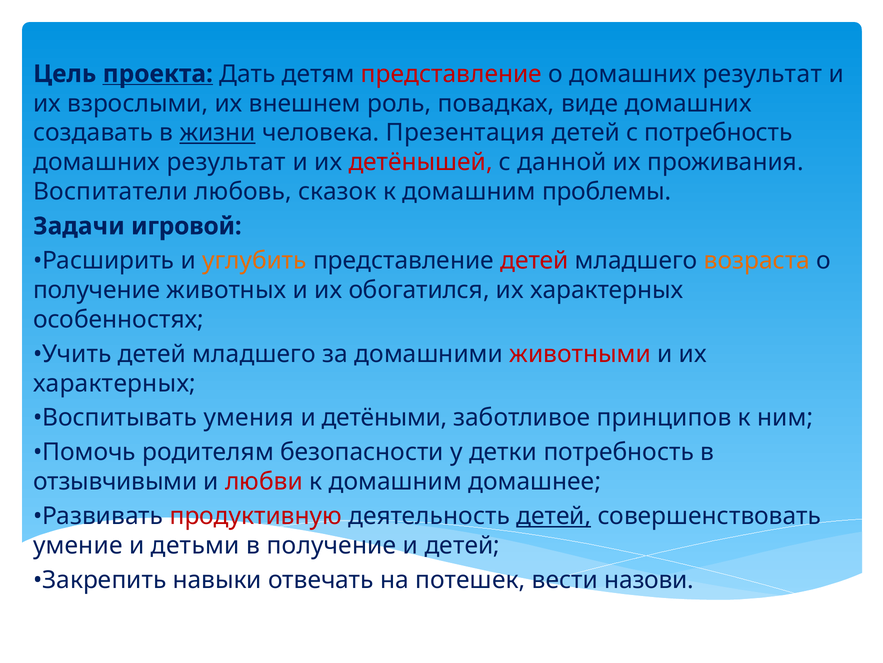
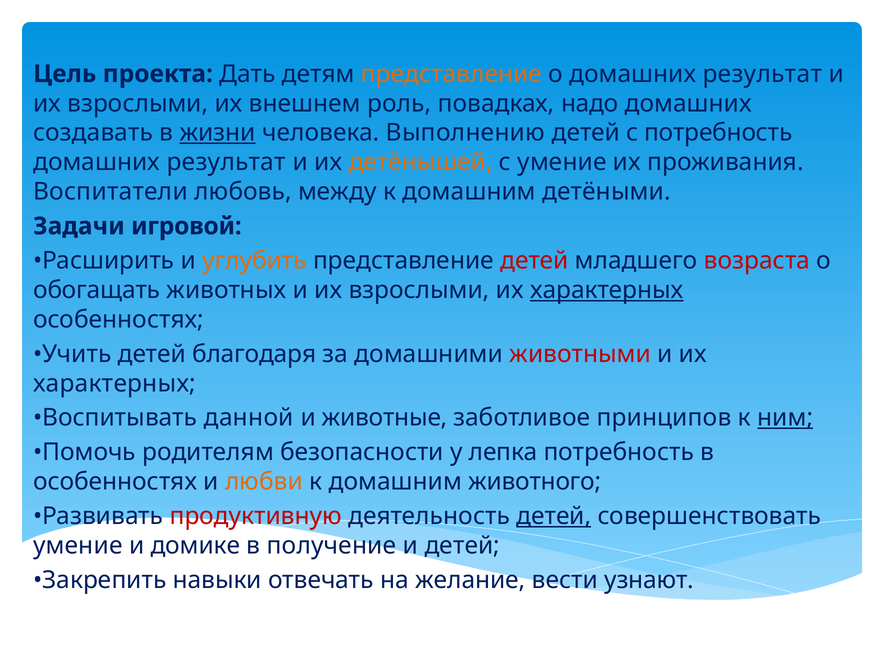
проекта underline: present -> none
представление at (451, 74) colour: red -> orange
виде: виде -> надо
Презентация: Презентация -> Выполнению
детёнышей colour: red -> orange
с данной: данной -> умение
сказок: сказок -> между
проблемы: проблемы -> детёными
возраста colour: orange -> red
получение at (97, 290): получение -> обогащать
животных и их обогатился: обогатился -> взрослыми
характерных at (607, 290) underline: none -> present
Учить детей младшего: младшего -> благодаря
умения: умения -> данной
детёными: детёными -> животные
ним underline: none -> present
детки: детки -> лепка
отзывчивыми at (115, 481): отзывчивыми -> особенностях
любви colour: red -> orange
домашнее: домашнее -> животного
детьми: детьми -> домике
потешек: потешек -> желание
назови: назови -> узнают
